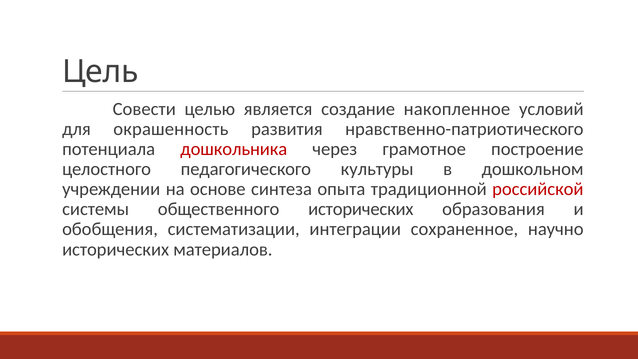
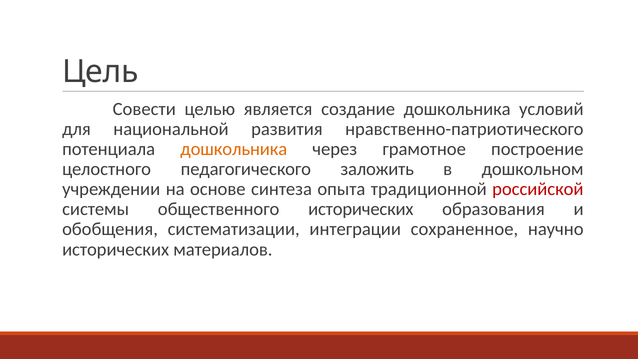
создание накопленное: накопленное -> дошкольника
окрашенность: окрашенность -> национальной
дошкольника at (234, 149) colour: red -> orange
культуры: культуры -> заложить
